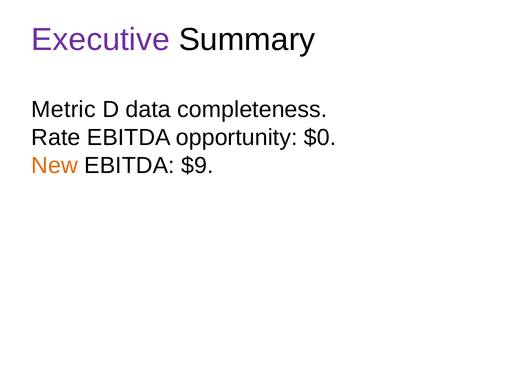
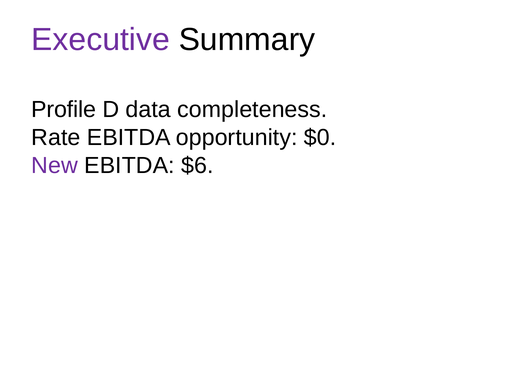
Metric: Metric -> Profile
New colour: orange -> purple
$9: $9 -> $6
